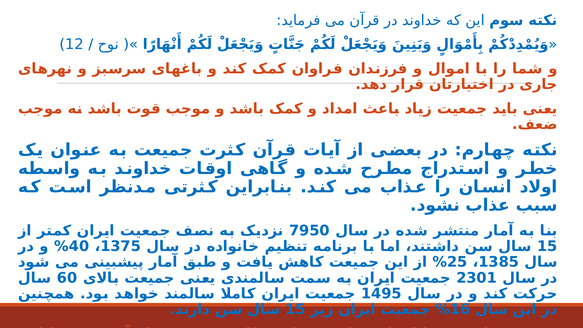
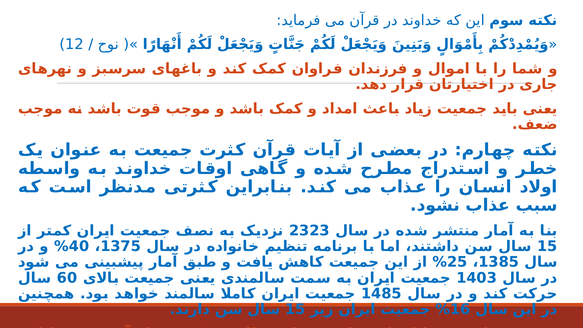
7950: 7950 -> 2323
2301: 2301 -> 1403
1495: 1495 -> 1485
